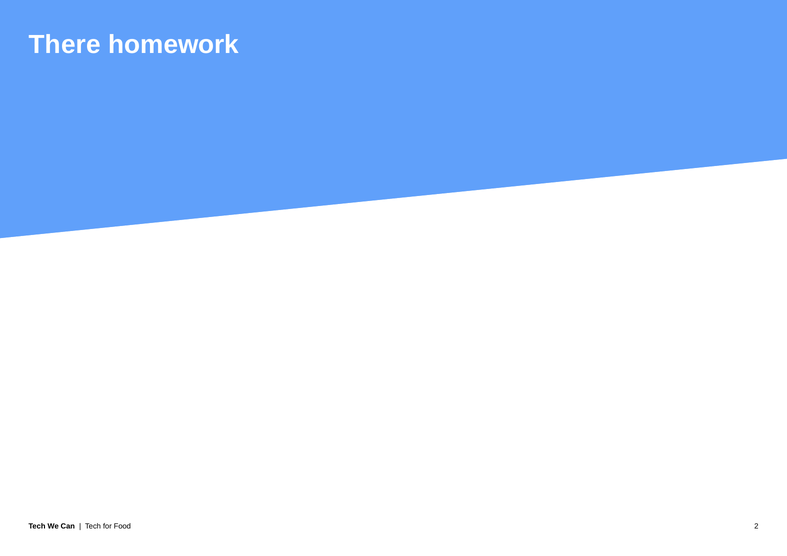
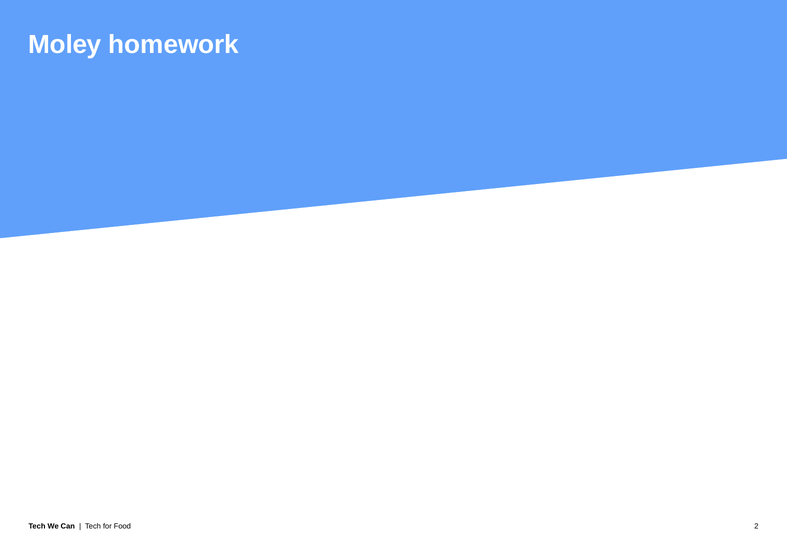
There: There -> Moley
